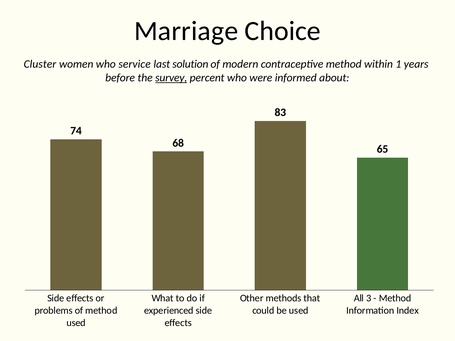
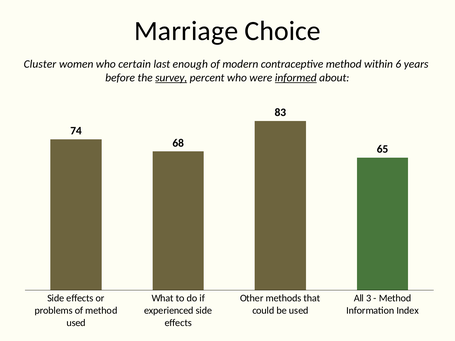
service: service -> certain
solution: solution -> enough
1: 1 -> 6
informed underline: none -> present
